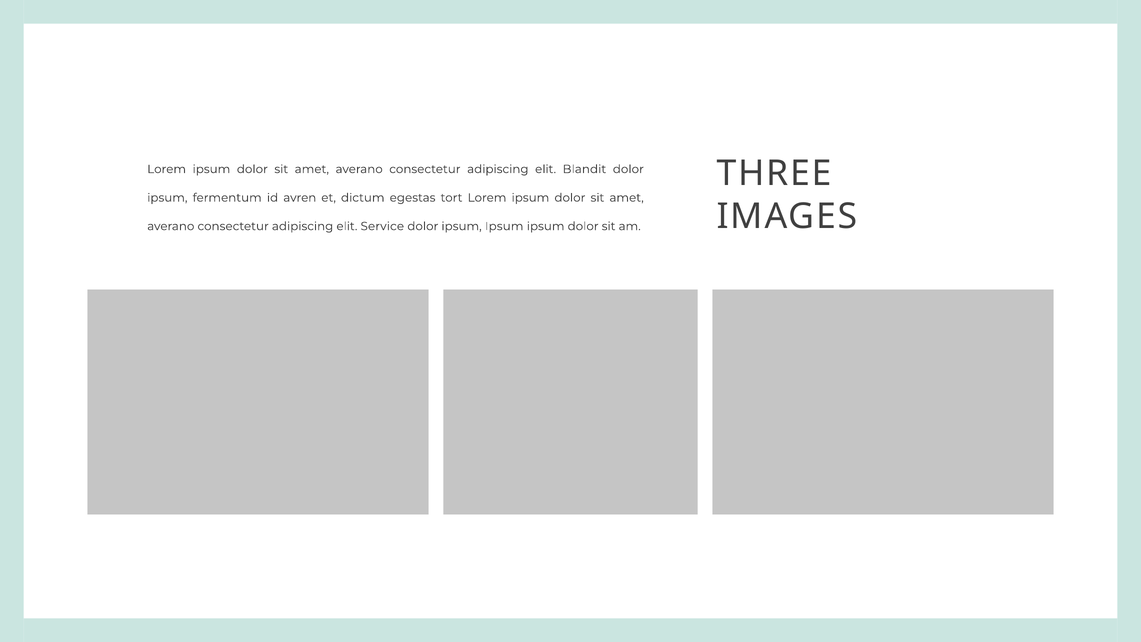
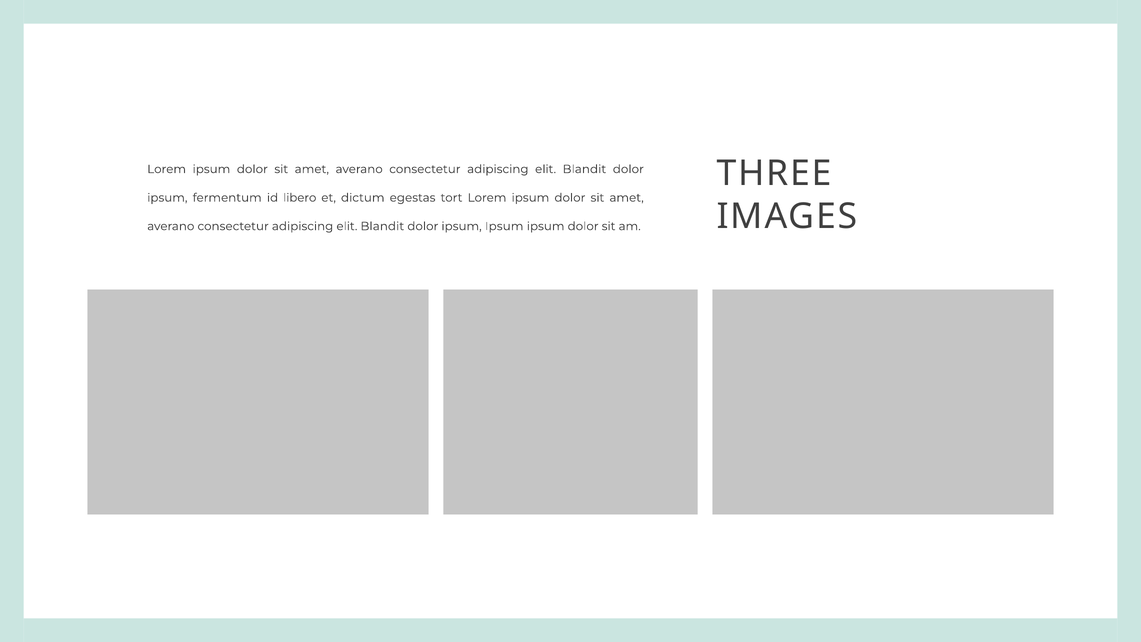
avren: avren -> libero
Service at (382, 226): Service -> Blandit
